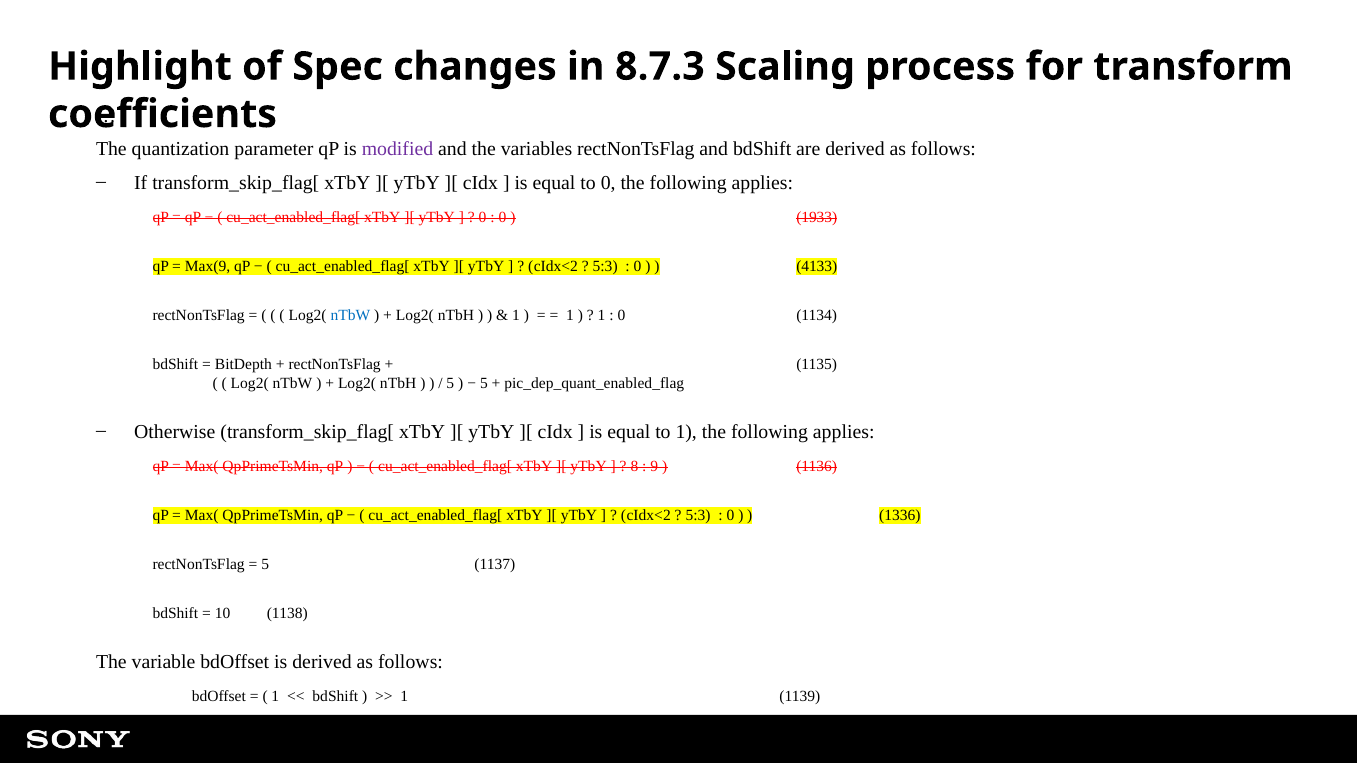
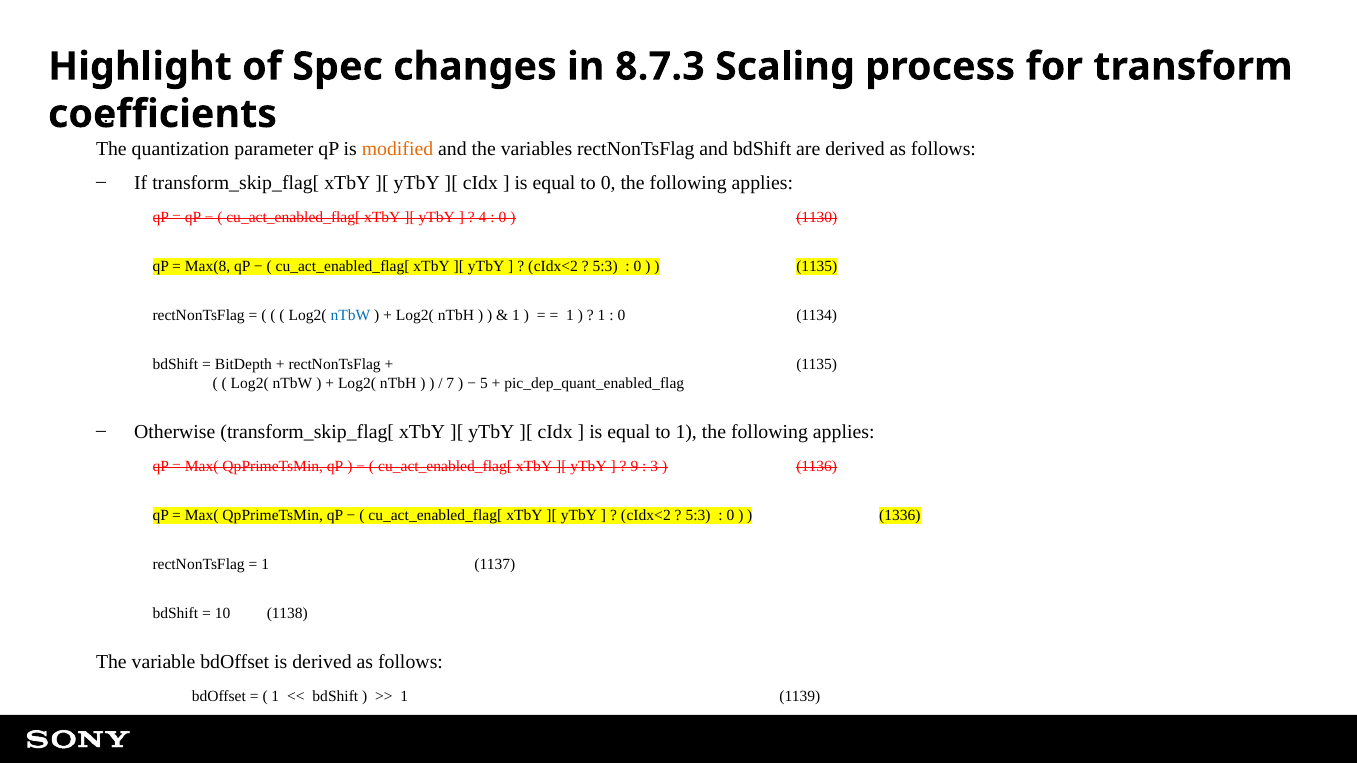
modified colour: purple -> orange
0 at (483, 217): 0 -> 4
1933: 1933 -> 1130
Max(9: Max(9 -> Max(8
4133 at (817, 266): 4133 -> 1135
5 at (450, 383): 5 -> 7
8: 8 -> 9
9: 9 -> 3
5 at (265, 564): 5 -> 1
